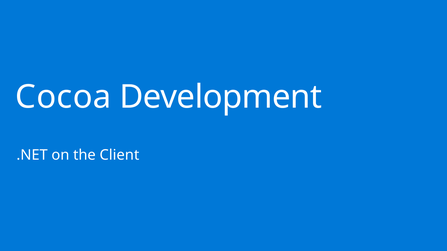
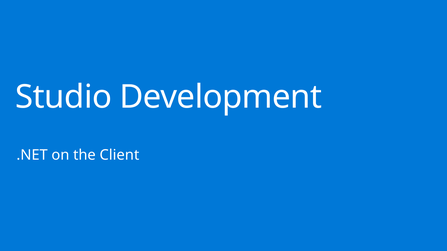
Cocoa: Cocoa -> Studio
